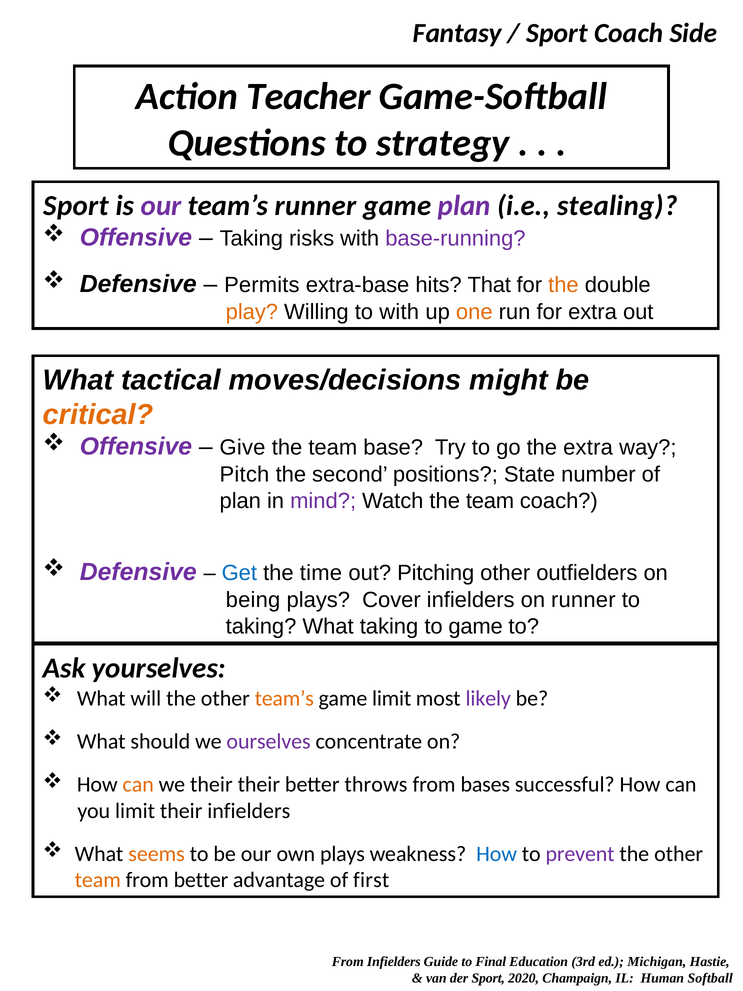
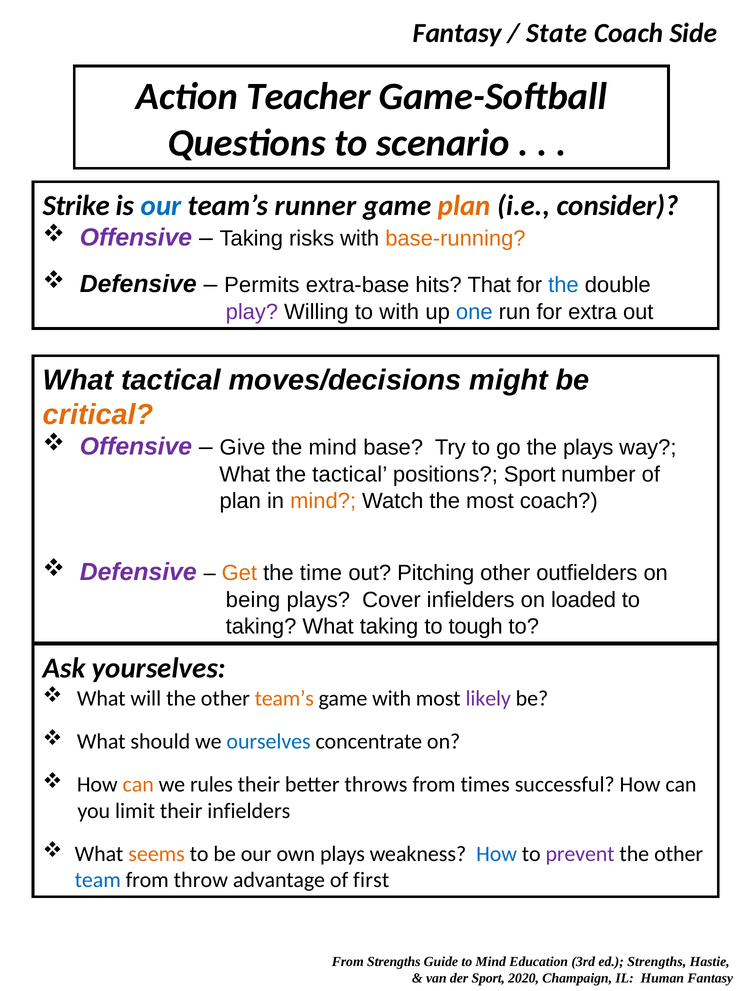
Sport at (557, 33): Sport -> State
strategy: strategy -> scenario
Sport at (76, 206): Sport -> Strike
our at (161, 206) colour: purple -> blue
plan at (464, 206) colour: purple -> orange
stealing: stealing -> consider
base-running colour: purple -> orange
the at (563, 285) colour: orange -> blue
play colour: orange -> purple
one colour: orange -> blue
team at (333, 447): team -> mind
the extra: extra -> plays
Pitch at (244, 474): Pitch -> What
the second: second -> tactical
positions State: State -> Sport
mind at (323, 501) colour: purple -> orange
Watch the team: team -> most
Get colour: blue -> orange
on runner: runner -> loaded
to game: game -> tough
game limit: limit -> with
ourselves colour: purple -> blue
we their: their -> rules
bases: bases -> times
team at (98, 880) colour: orange -> blue
from better: better -> throw
From Infielders: Infielders -> Strengths
to Final: Final -> Mind
ed Michigan: Michigan -> Strengths
Human Softball: Softball -> Fantasy
